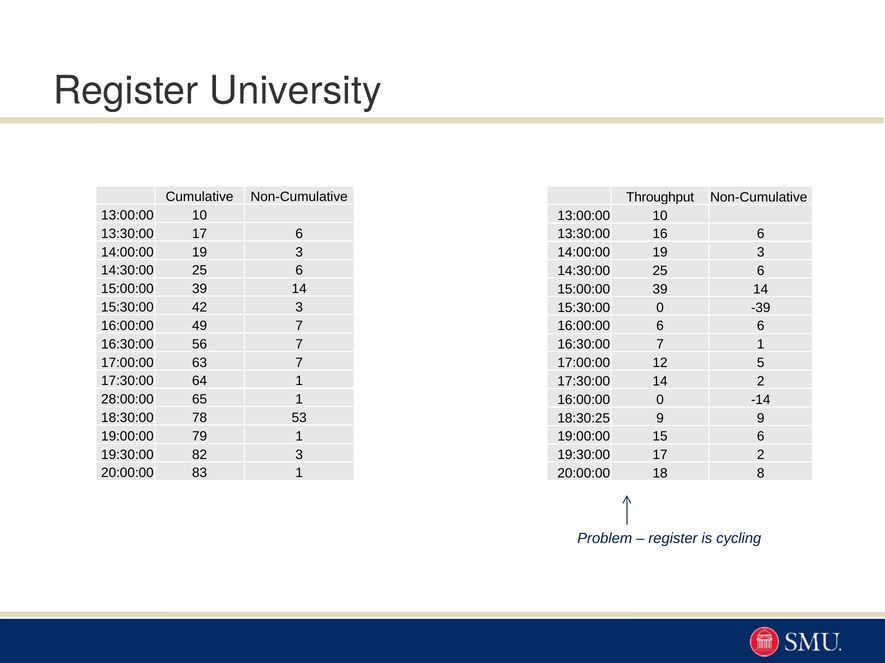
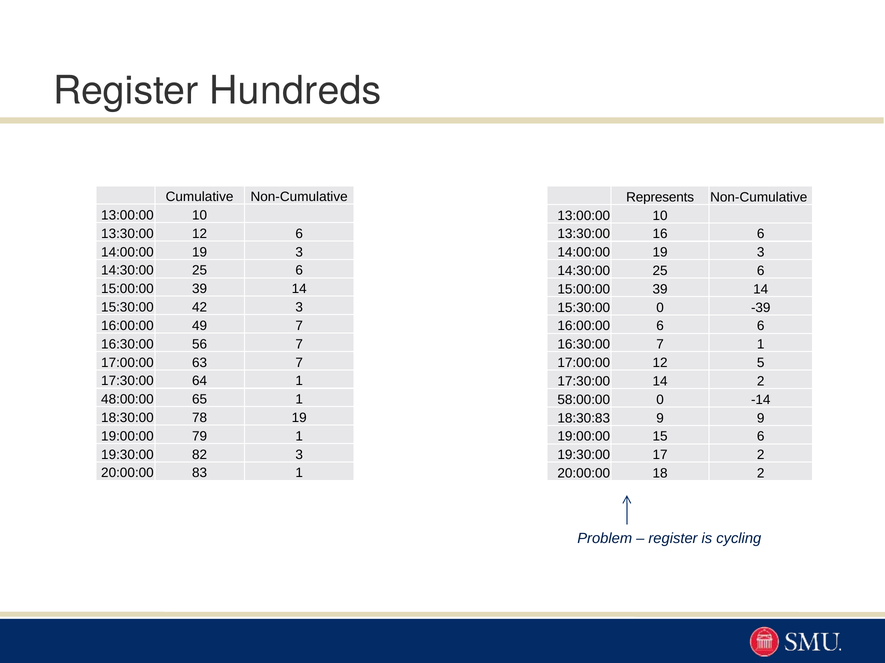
University: University -> Hundreds
Throughput: Throughput -> Represents
13:30:00 17: 17 -> 12
28:00:00: 28:00:00 -> 48:00:00
16:00:00 at (584, 400): 16:00:00 -> 58:00:00
78 53: 53 -> 19
18:30:25: 18:30:25 -> 18:30:83
18 8: 8 -> 2
